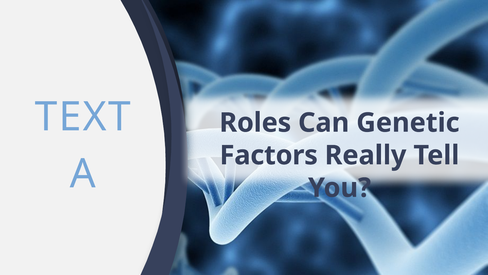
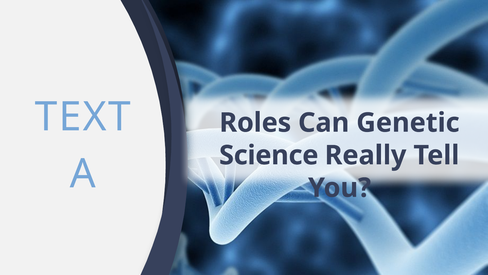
Factors: Factors -> Science
